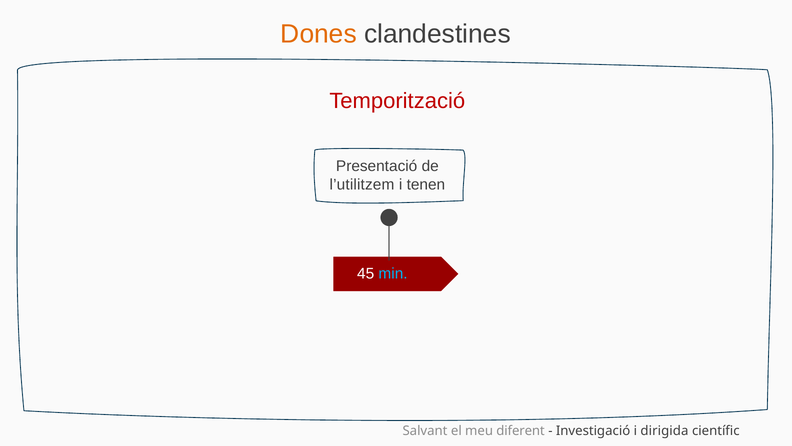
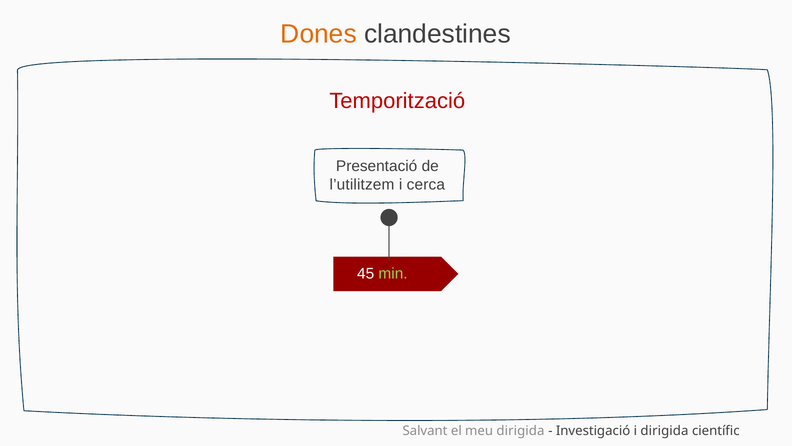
tenen: tenen -> cerca
min colour: light blue -> light green
meu diferent: diferent -> dirigida
